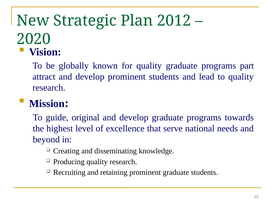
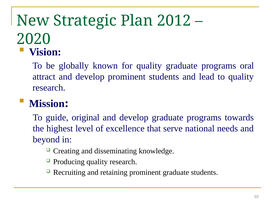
part: part -> oral
